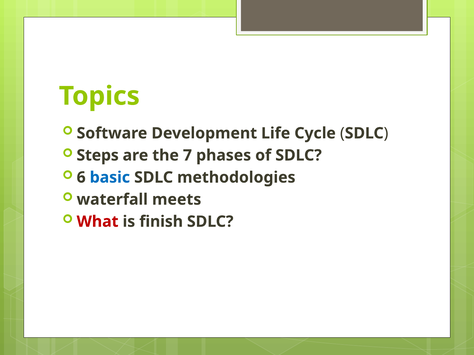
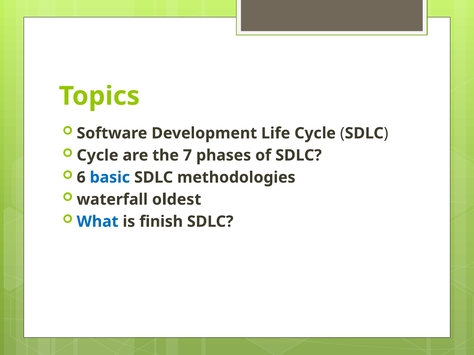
Steps at (98, 156): Steps -> Cycle
meets: meets -> oldest
What colour: red -> blue
